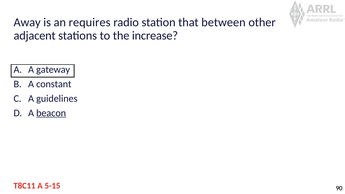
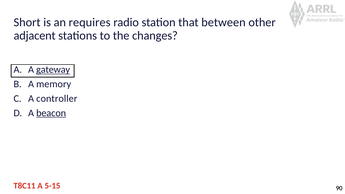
Away: Away -> Short
increase: increase -> changes
gateway underline: none -> present
constant: constant -> memory
guidelines: guidelines -> controller
